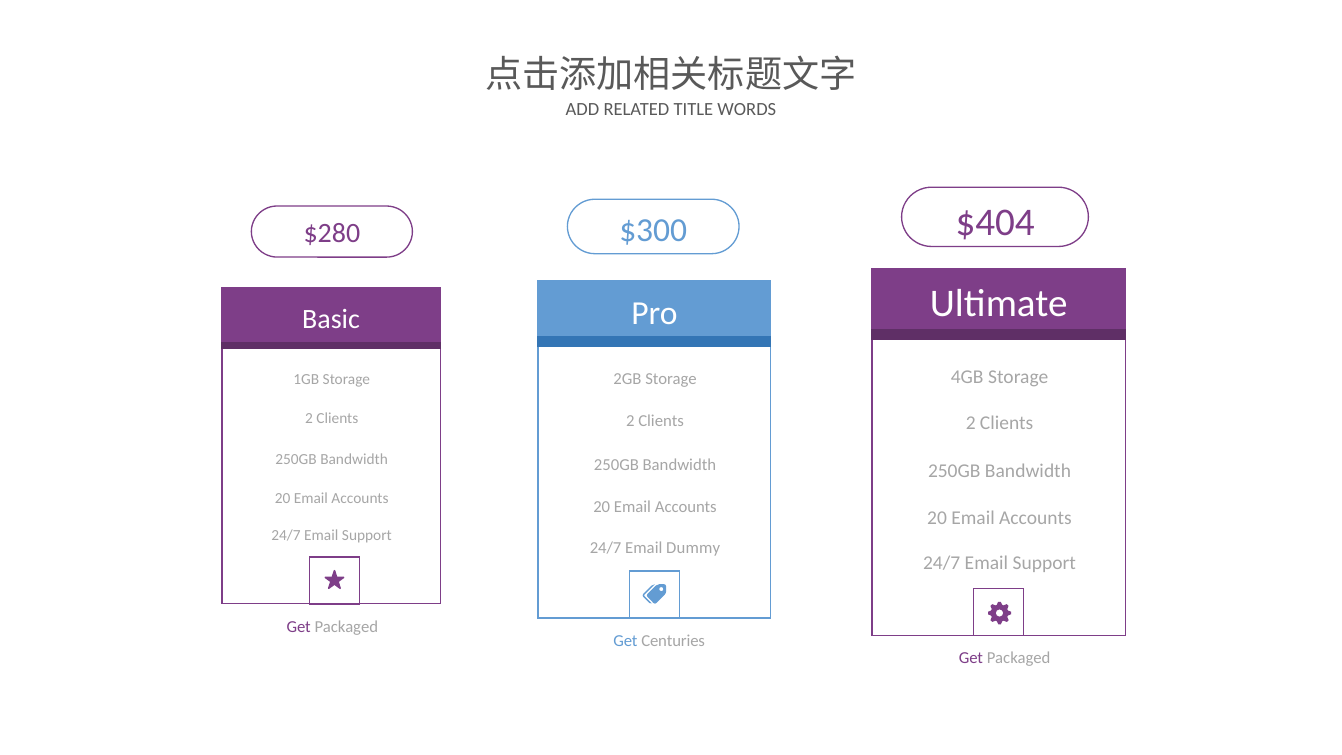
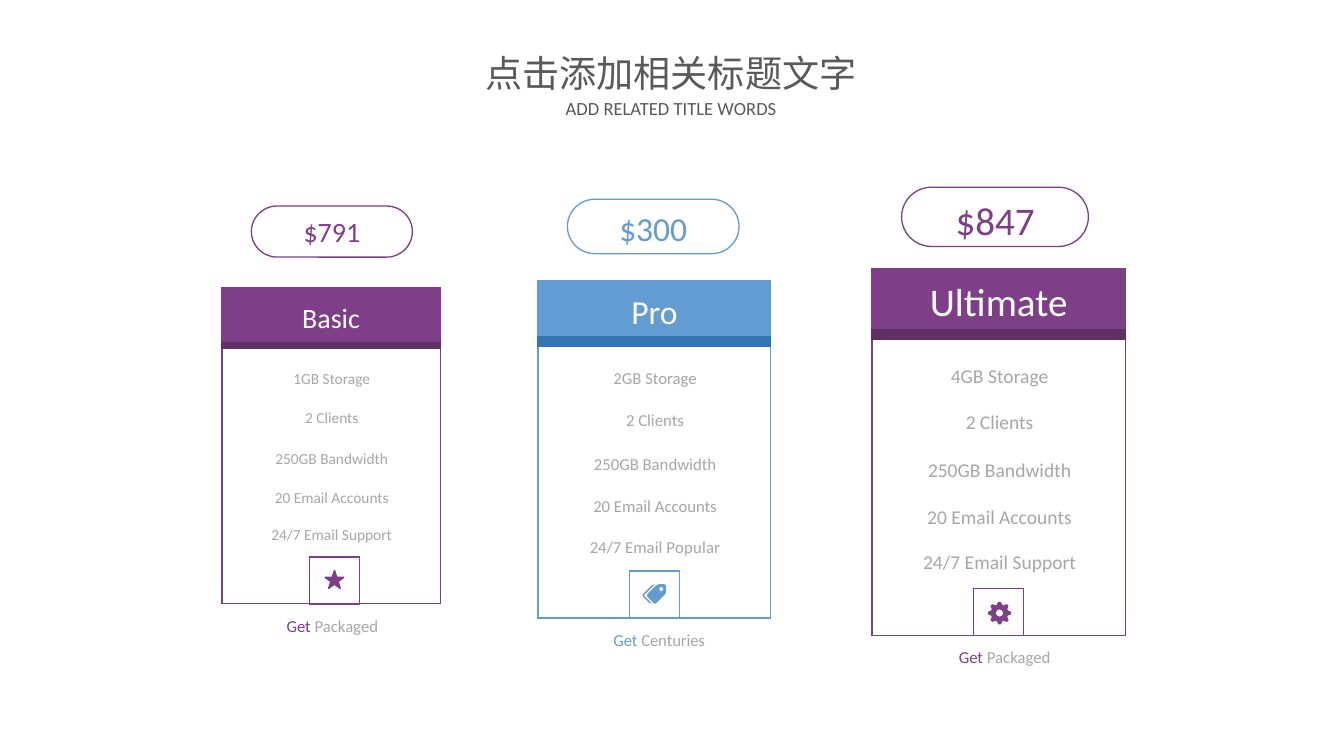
$280: $280 -> $791
$404: $404 -> $847
Dummy: Dummy -> Popular
